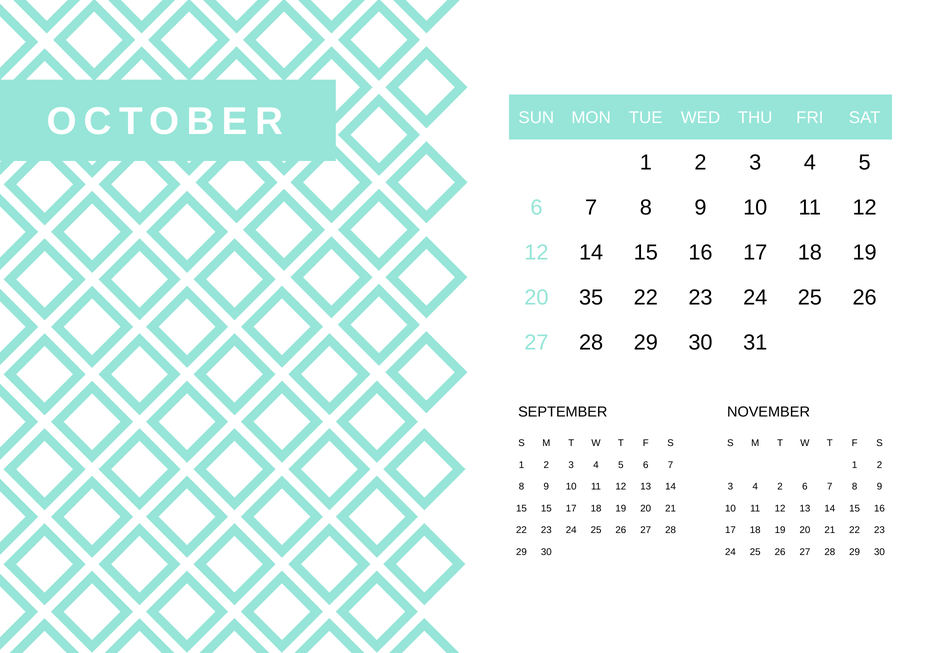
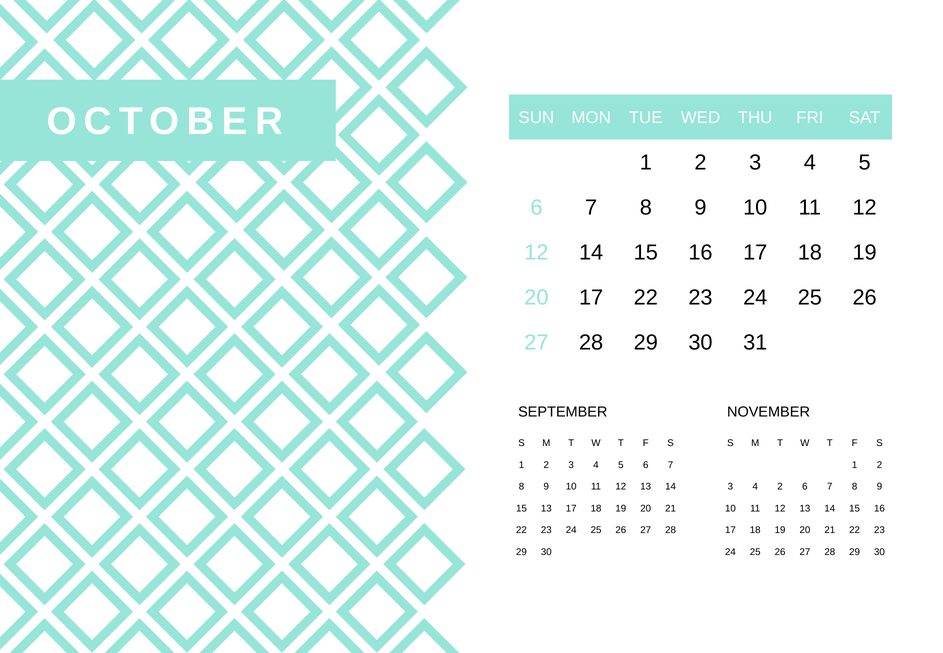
20 35: 35 -> 17
15 15: 15 -> 13
